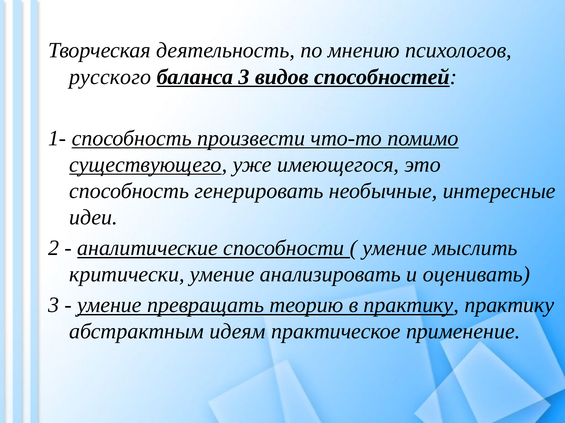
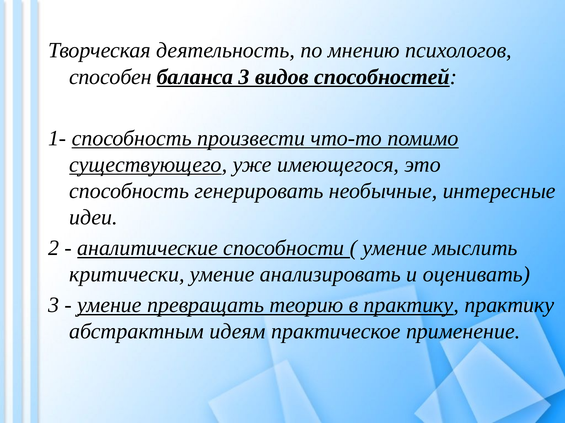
русского: русского -> способен
